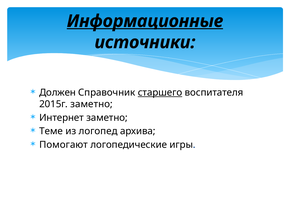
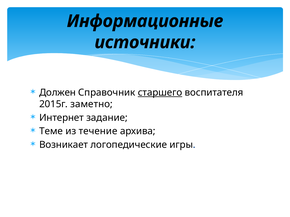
Информационные underline: present -> none
Интернет заметно: заметно -> задание
логопед: логопед -> течение
Помогают: Помогают -> Возникает
